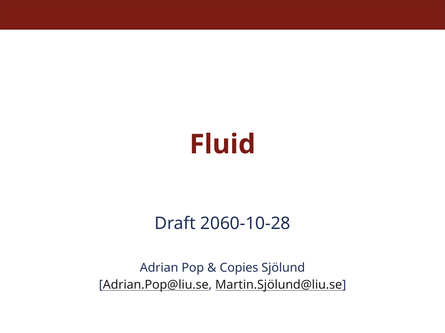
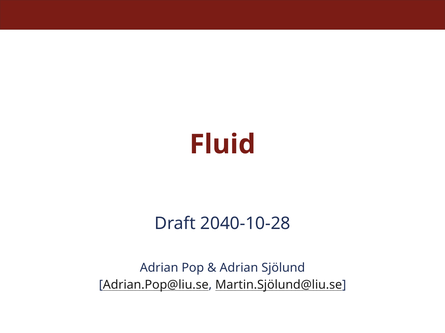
2060-10-28: 2060-10-28 -> 2040-10-28
Copies at (239, 268): Copies -> Adrian
